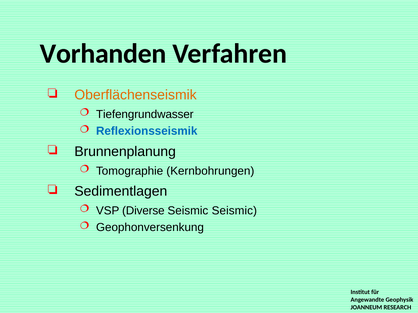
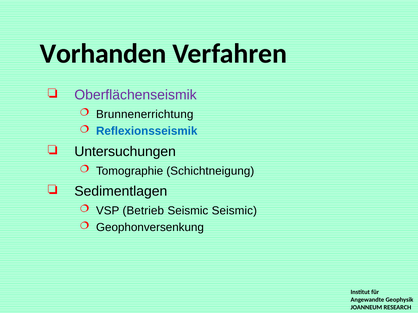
Oberflächenseismik colour: orange -> purple
Tiefengrundwasser: Tiefengrundwasser -> Brunnenerrichtung
Brunnenplanung: Brunnenplanung -> Untersuchungen
Kernbohrungen: Kernbohrungen -> Schichtneigung
Diverse: Diverse -> Betrieb
